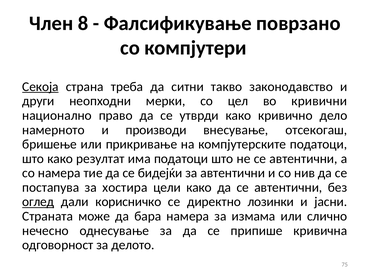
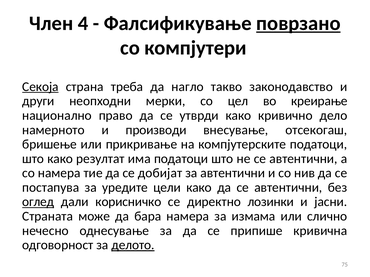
8: 8 -> 4
поврзано underline: none -> present
ситни: ситни -> нагло
кривични: кривични -> креирање
бидејќи: бидејќи -> добијат
хостира: хостира -> уредите
делото underline: none -> present
